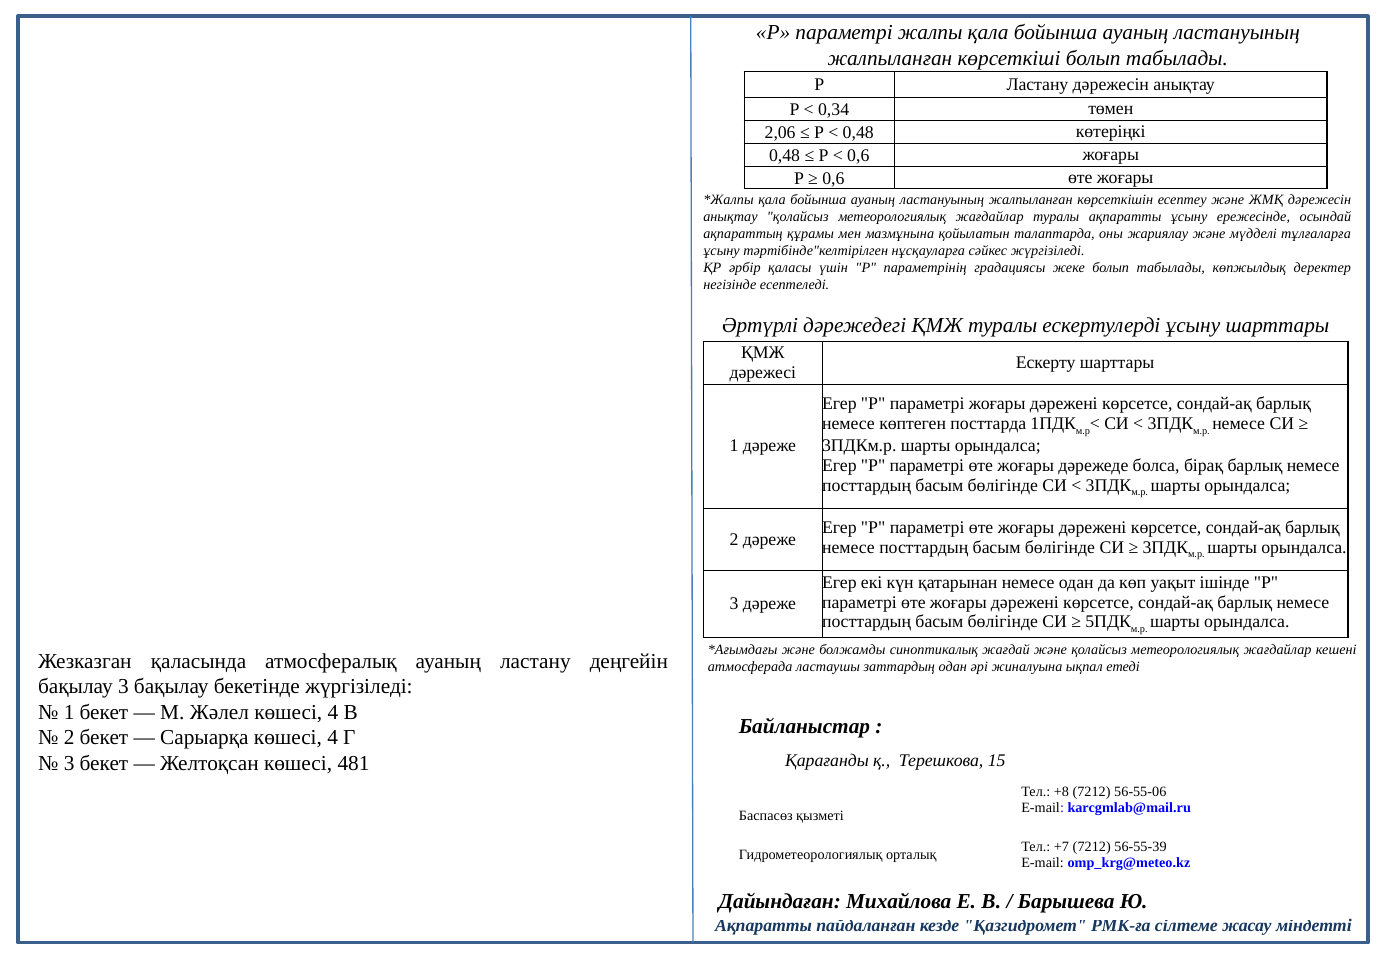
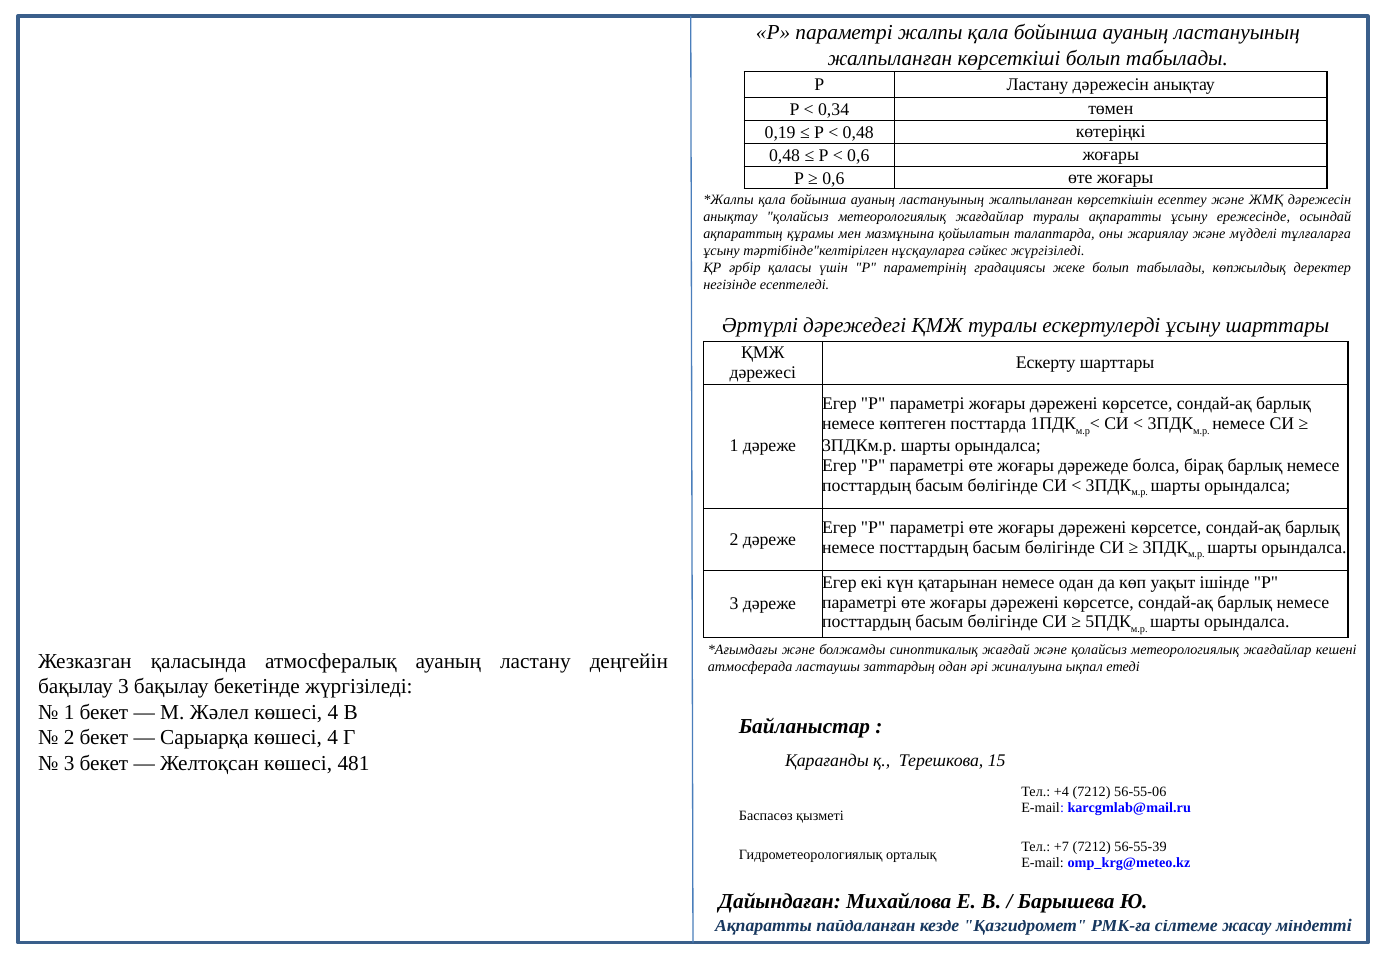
2,06: 2,06 -> 0,19
+8: +8 -> +4
